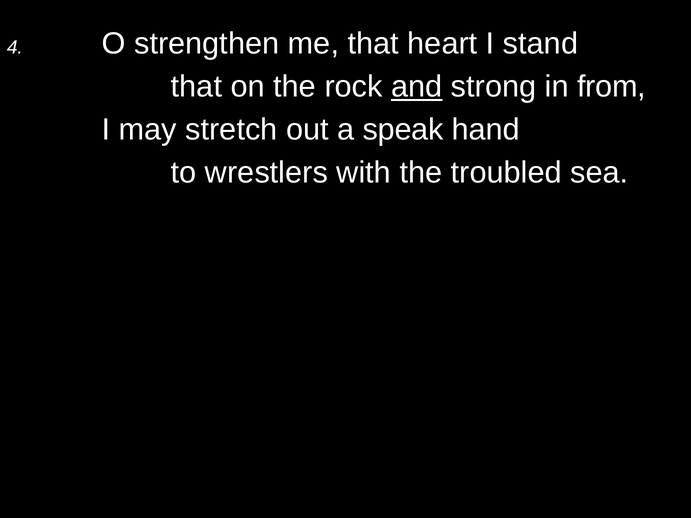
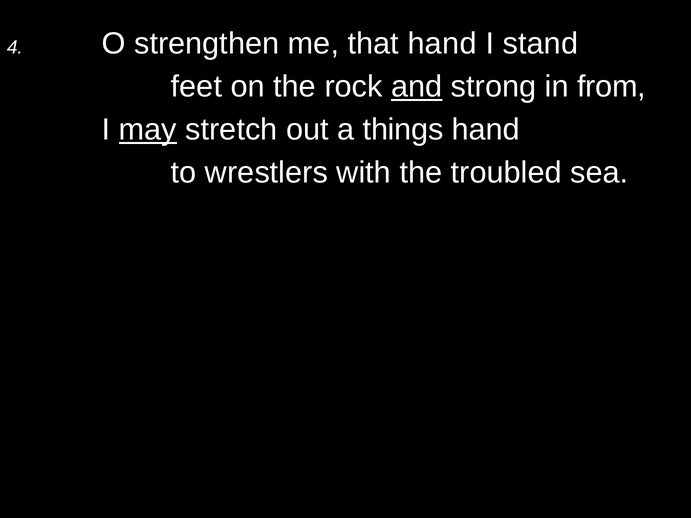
that heart: heart -> hand
that at (196, 87): that -> feet
may underline: none -> present
speak: speak -> things
